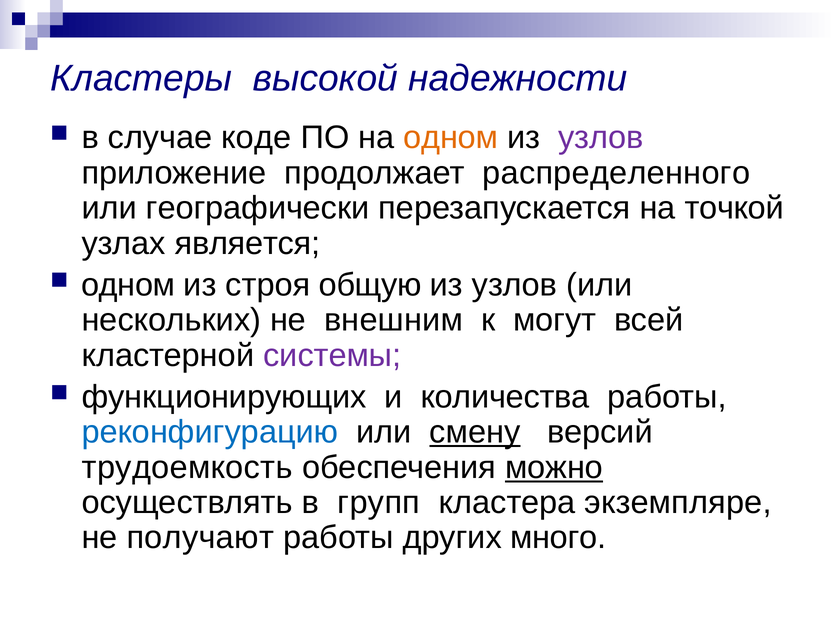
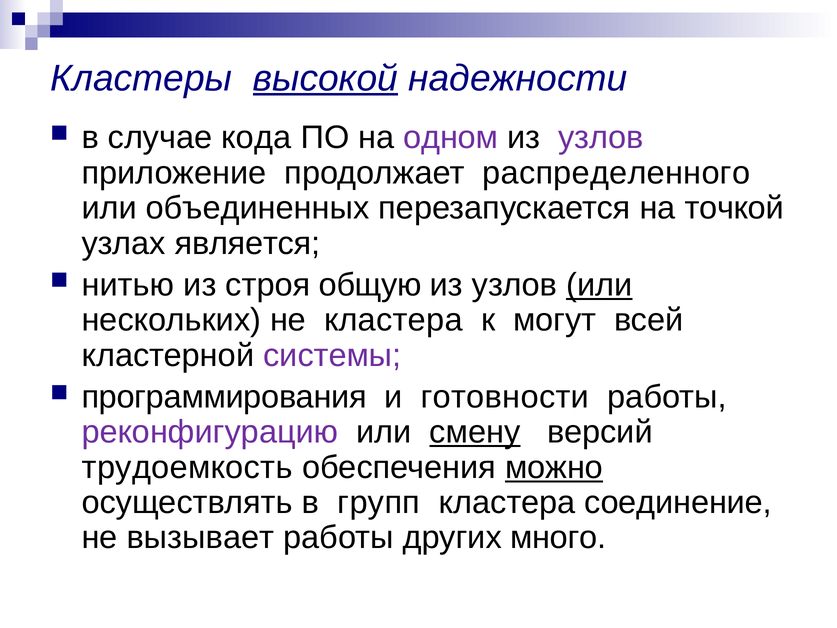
высокой underline: none -> present
коде: коде -> кода
одном at (451, 138) colour: orange -> purple
географически: географически -> объединенных
одном at (128, 285): одном -> нитью
или at (599, 285) underline: none -> present
не внешним: внешним -> кластера
функционирующих: функционирующих -> программирования
количества: количества -> готовности
реконфигурацию colour: blue -> purple
экземпляре: экземпляре -> соединение
получают: получают -> вызывает
